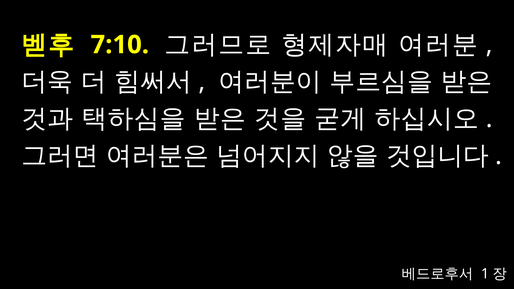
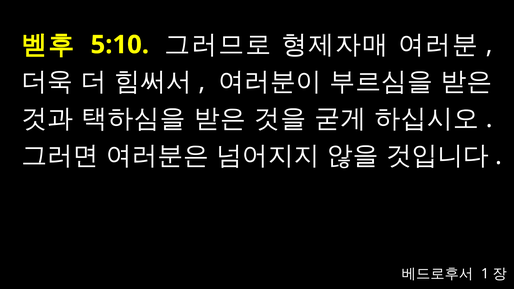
7:10: 7:10 -> 5:10
